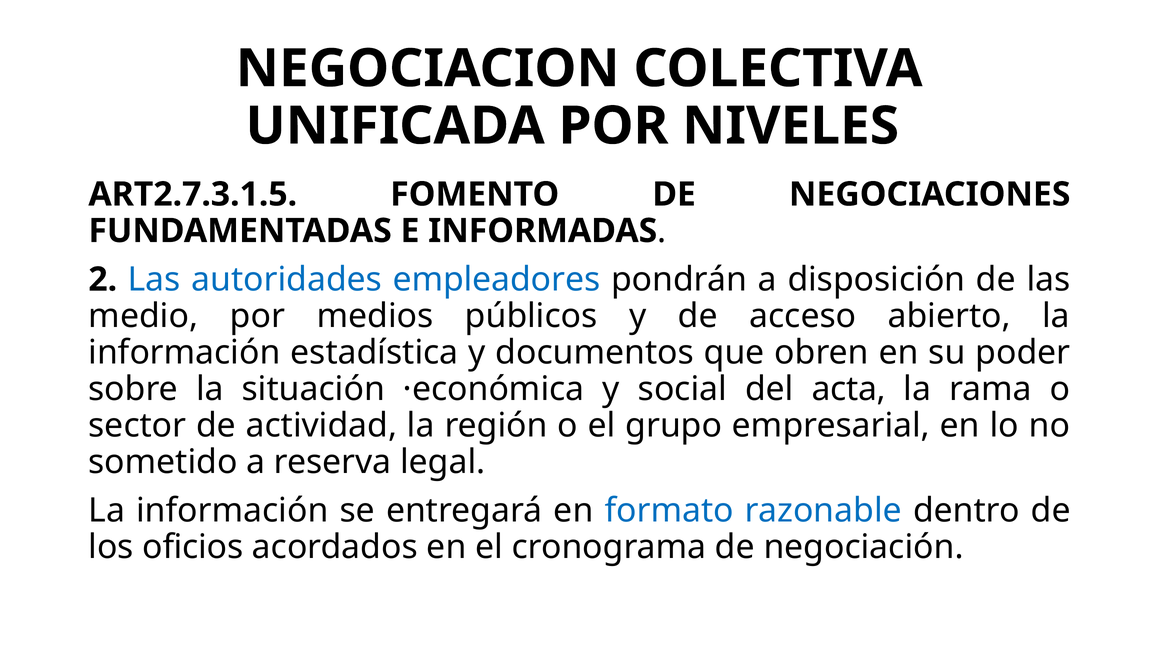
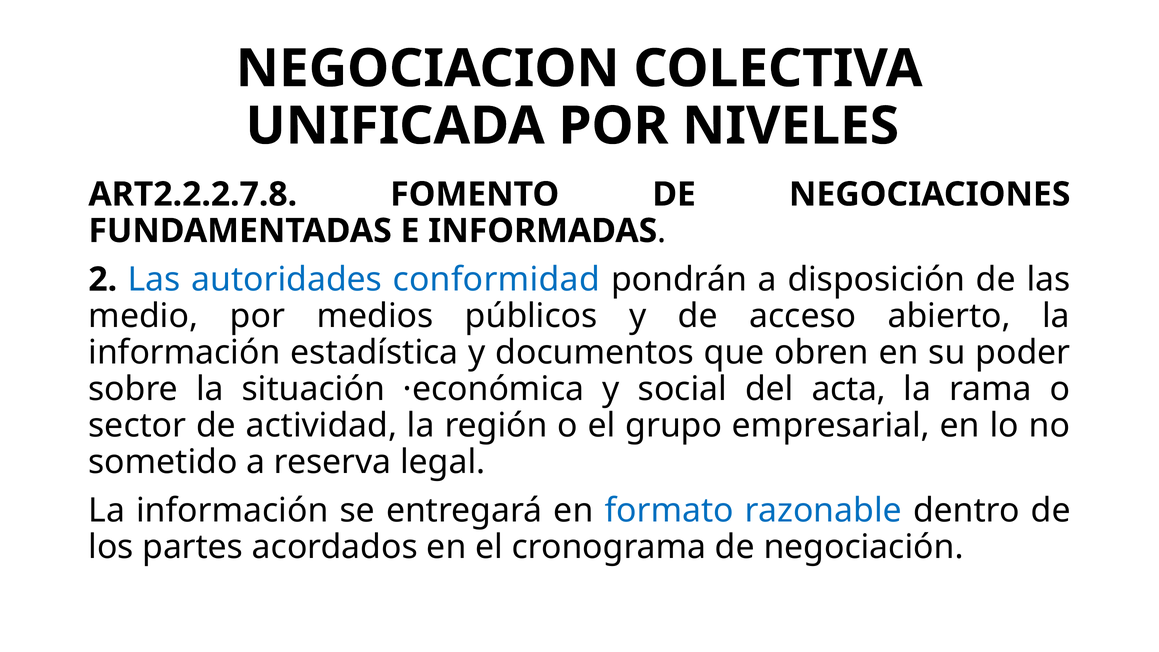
ART2.7.3.1.5: ART2.7.3.1.5 -> ART2.2.2.7.8
empleadores: empleadores -> conformidad
oficios: oficios -> partes
